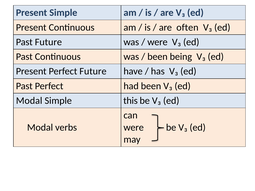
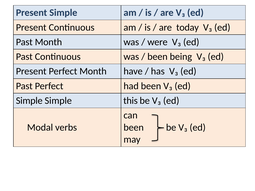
often: often -> today
Past Future: Future -> Month
Perfect Future: Future -> Month
Modal at (29, 101): Modal -> Simple
were at (134, 128): were -> been
